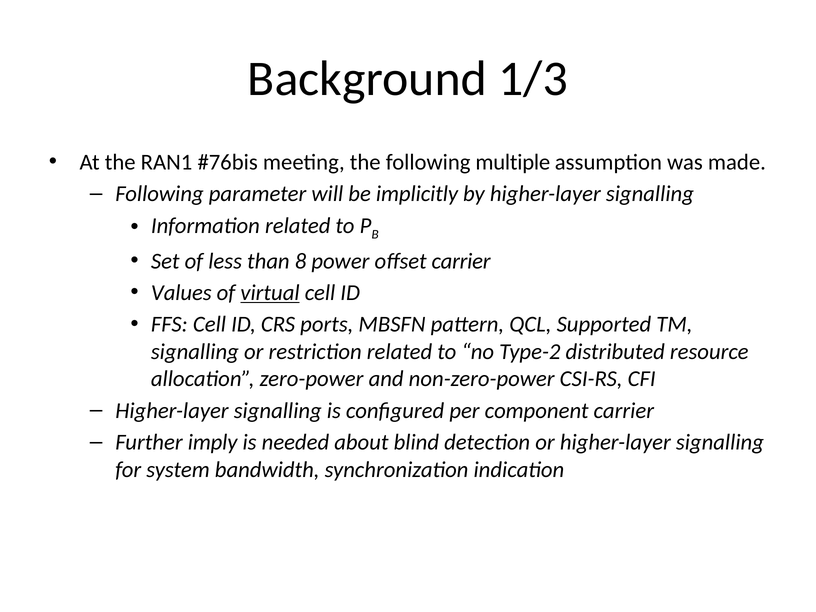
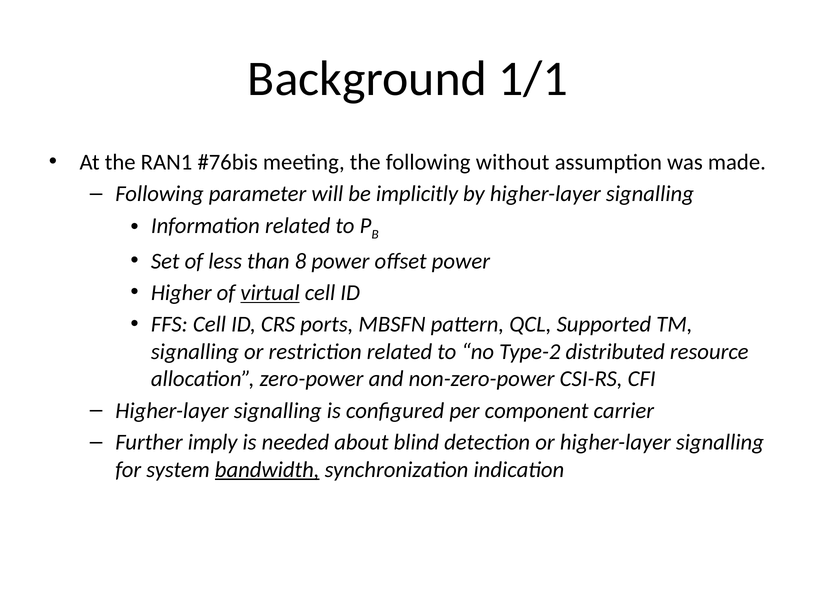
1/3: 1/3 -> 1/1
multiple: multiple -> without
offset carrier: carrier -> power
Values: Values -> Higher
bandwidth underline: none -> present
